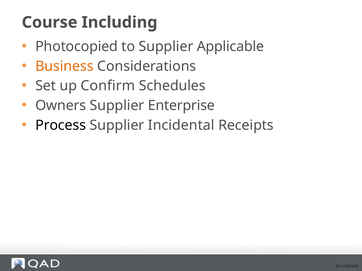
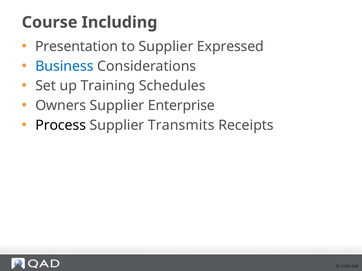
Photocopied: Photocopied -> Presentation
Applicable: Applicable -> Expressed
Business colour: orange -> blue
Confirm: Confirm -> Training
Incidental: Incidental -> Transmits
